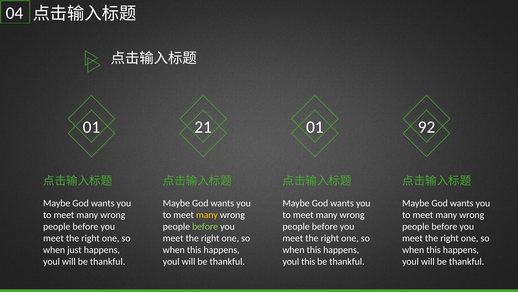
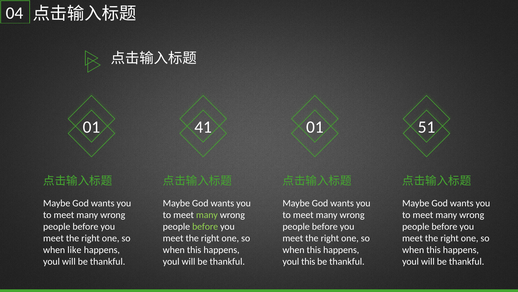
21: 21 -> 41
92: 92 -> 51
many at (207, 214) colour: yellow -> light green
just: just -> like
